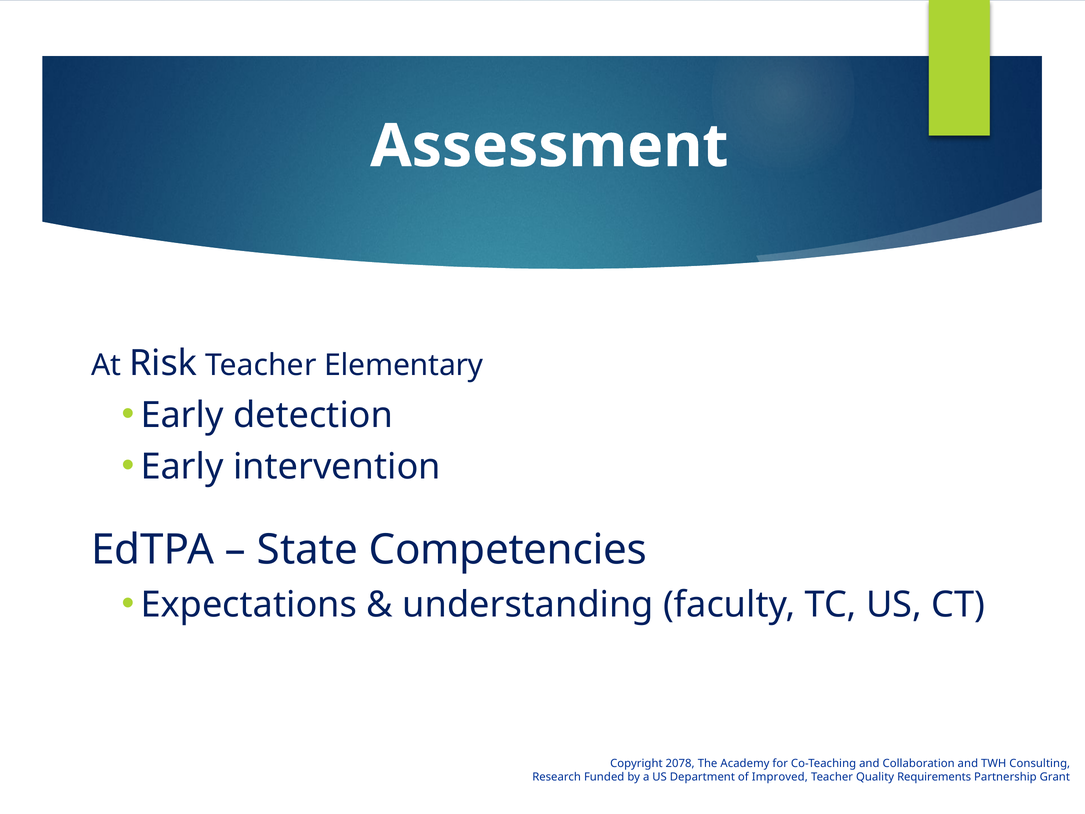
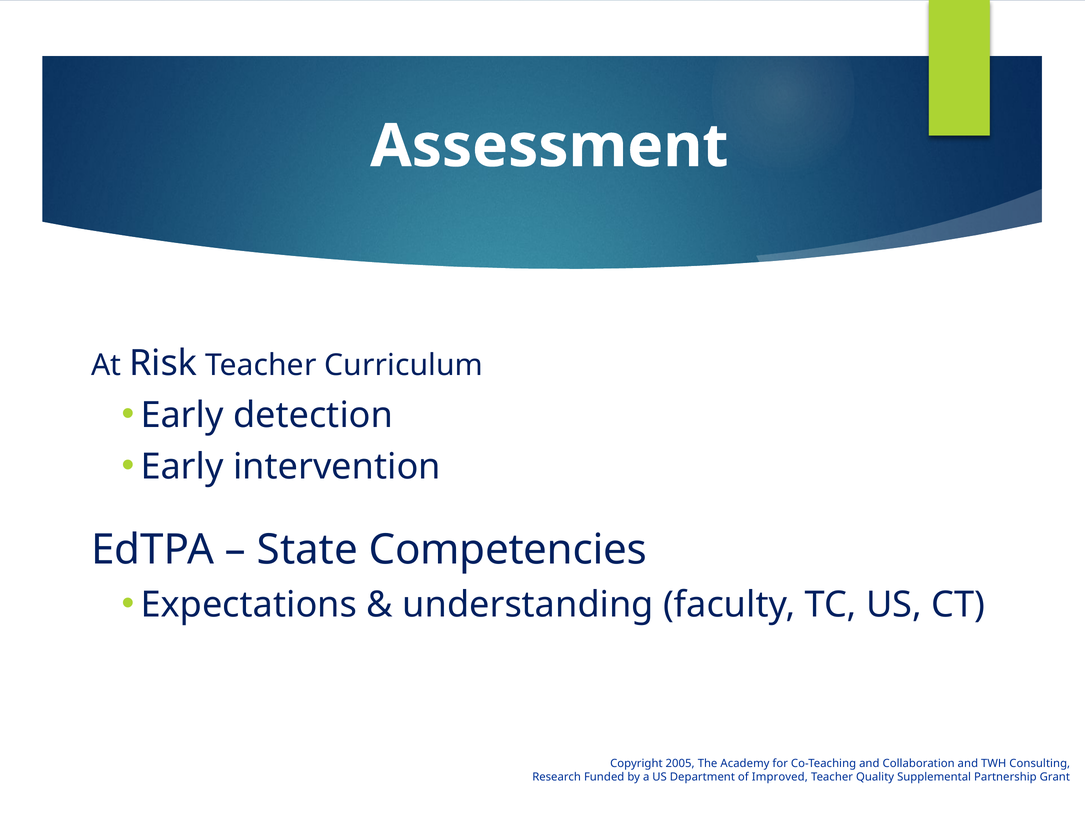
Elementary: Elementary -> Curriculum
2078: 2078 -> 2005
Requirements: Requirements -> Supplemental
